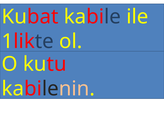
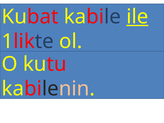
ile underline: none -> present
